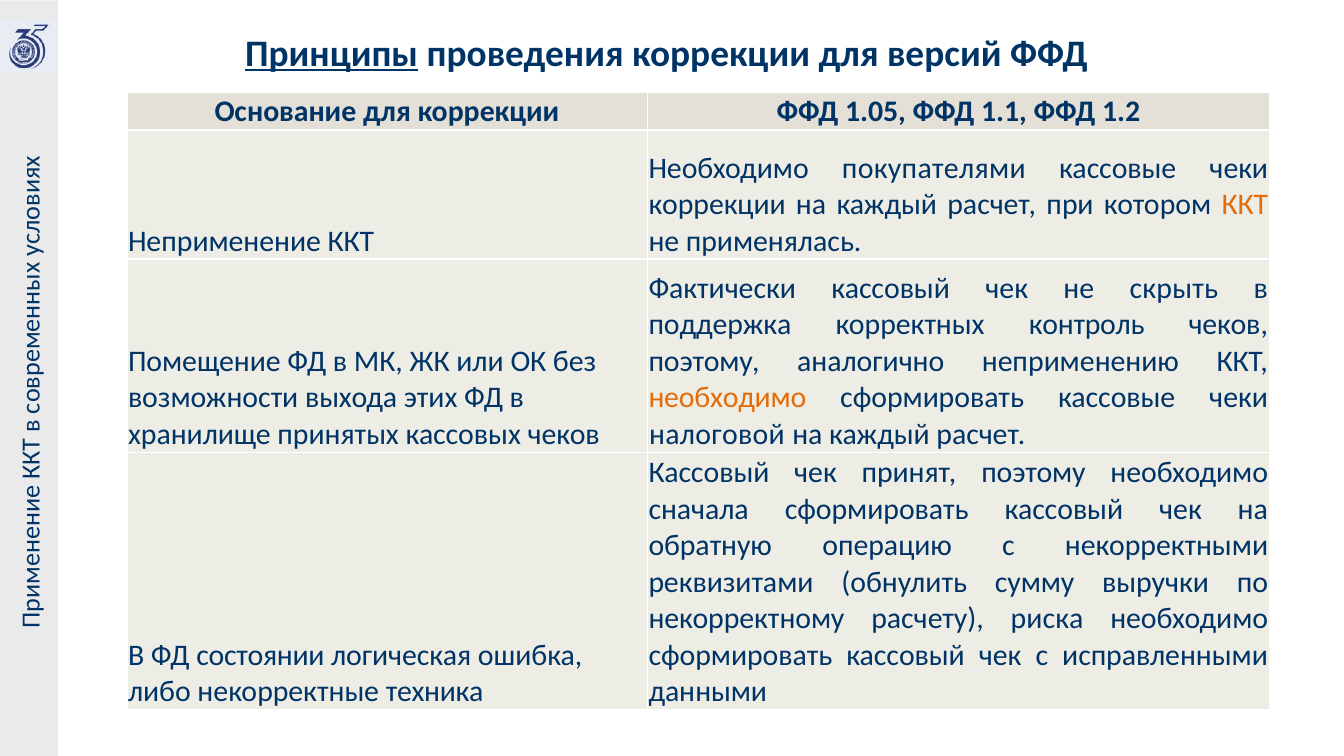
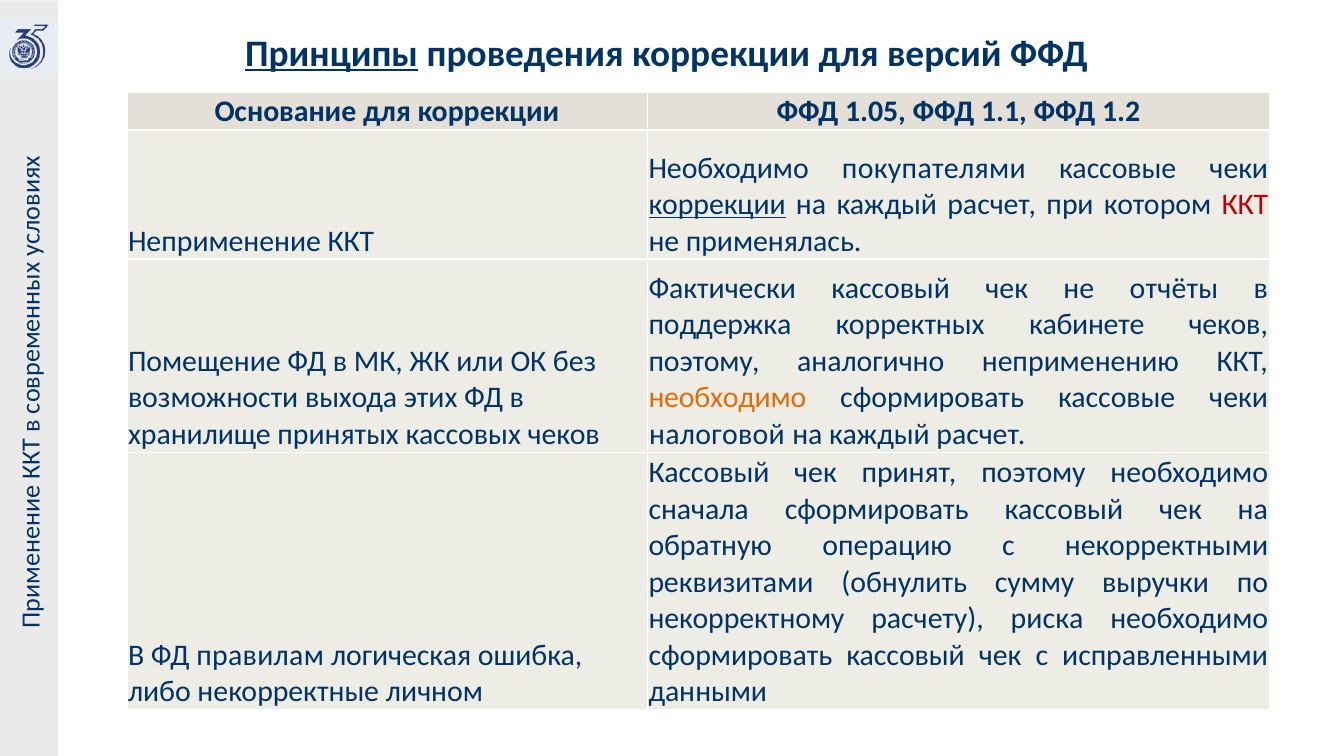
коррекции at (717, 205) underline: none -> present
ККТ at (1245, 205) colour: orange -> red
скрыть: скрыть -> отчёты
контроль: контроль -> кабинете
состоянии: состоянии -> правилам
техника: техника -> личном
